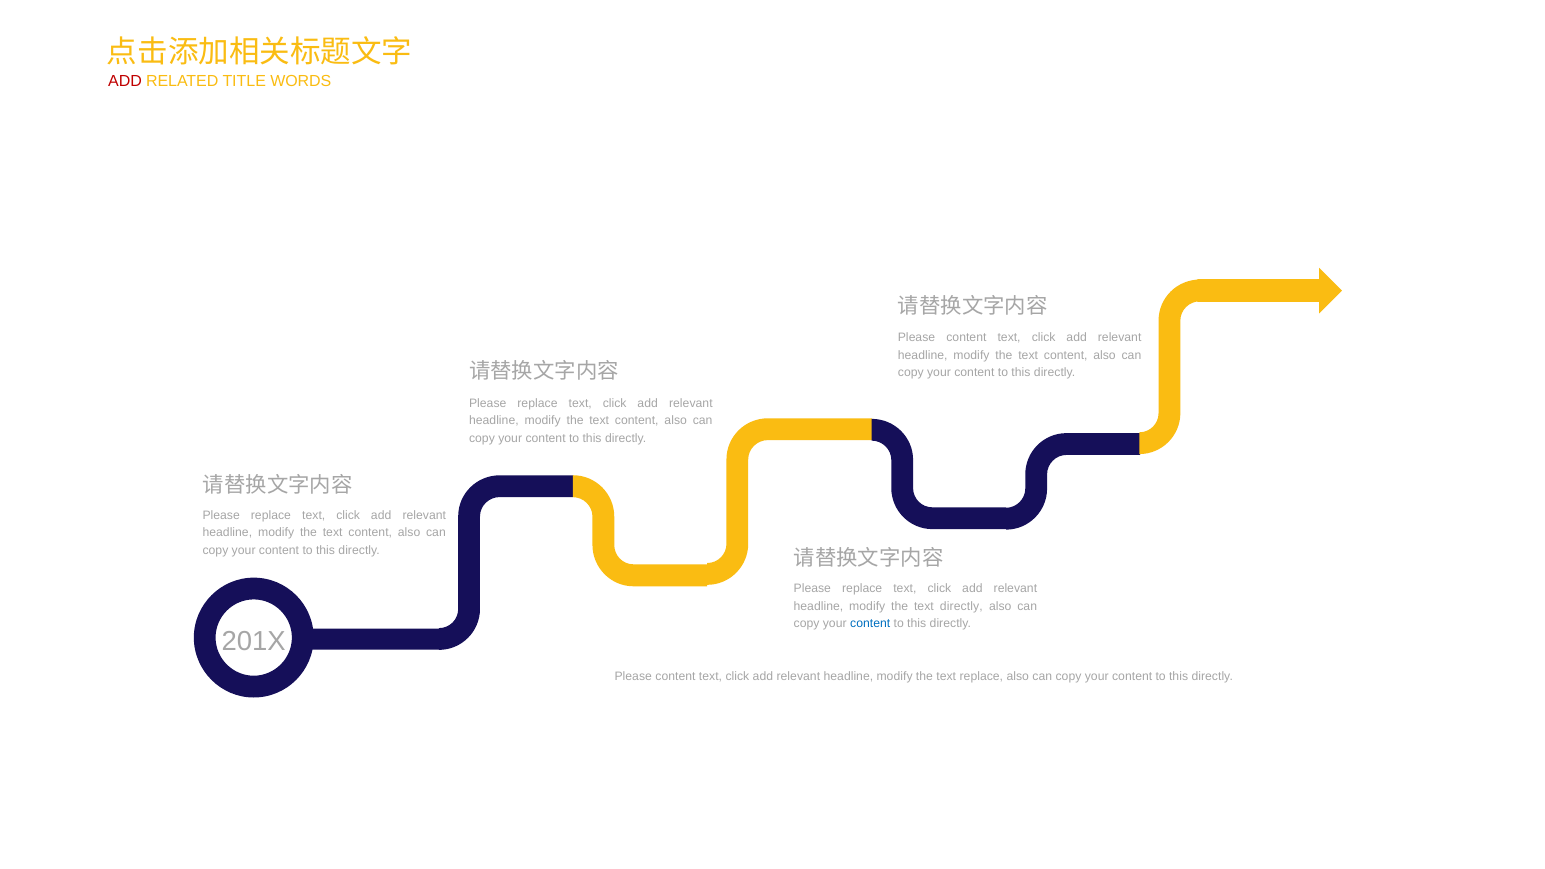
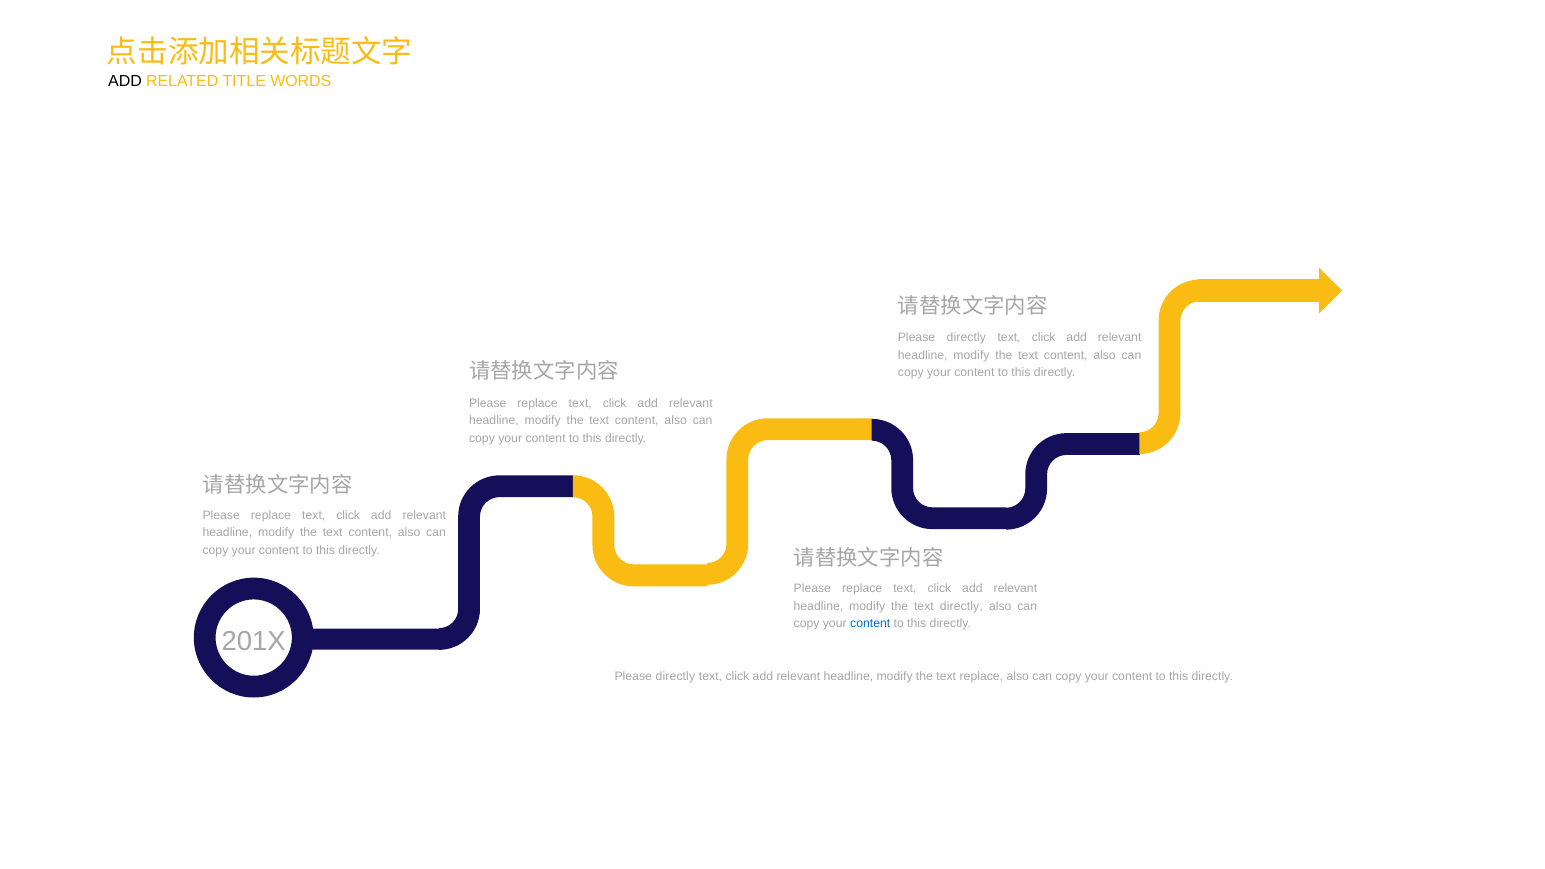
ADD at (125, 81) colour: red -> black
content at (966, 338): content -> directly
content at (675, 676): content -> directly
